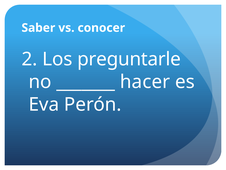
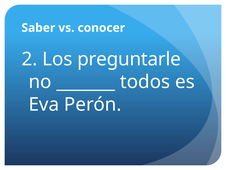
hacer: hacer -> todos
